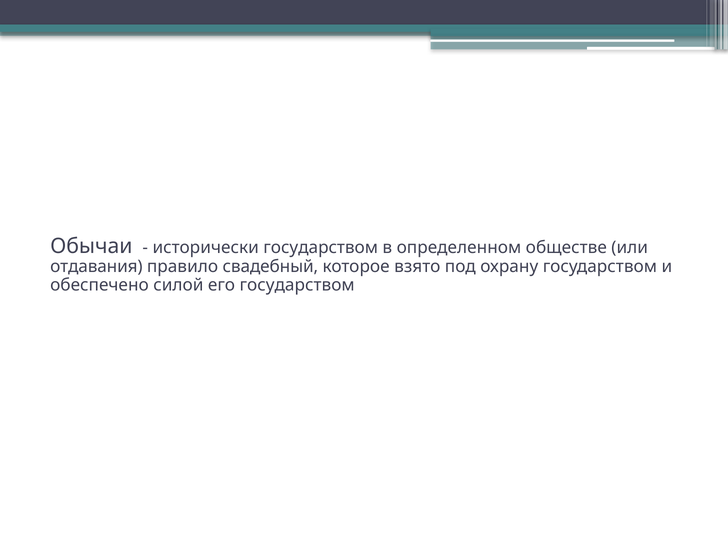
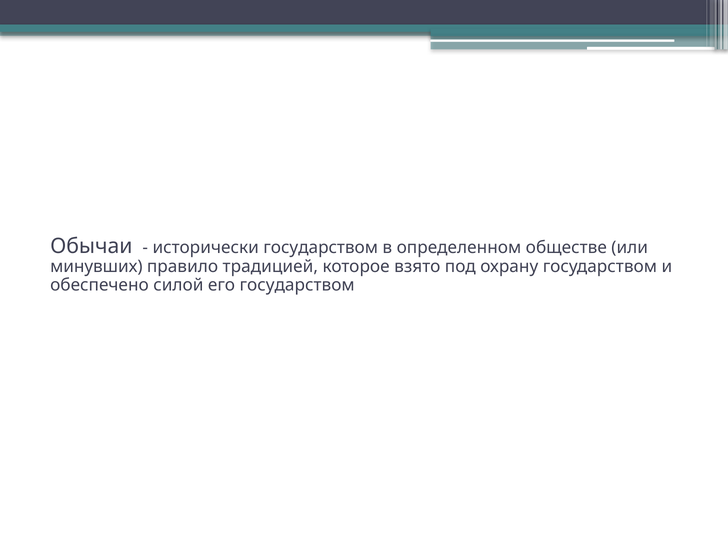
отдавания: отдавания -> минувших
свадебный: свадебный -> традицией
